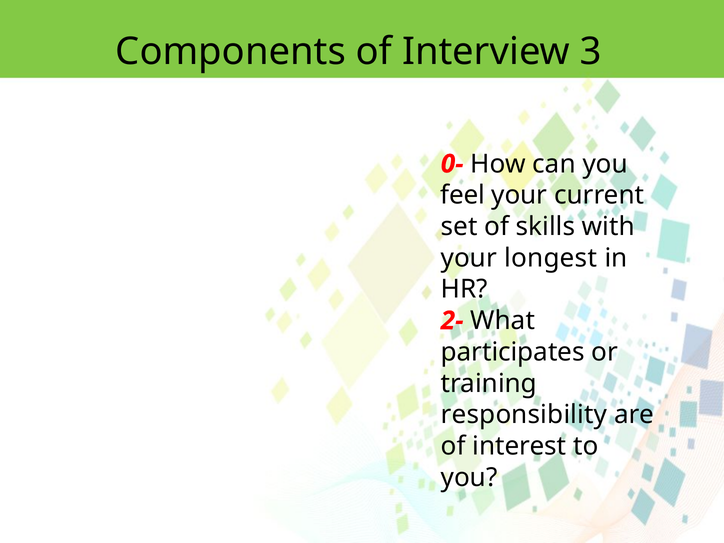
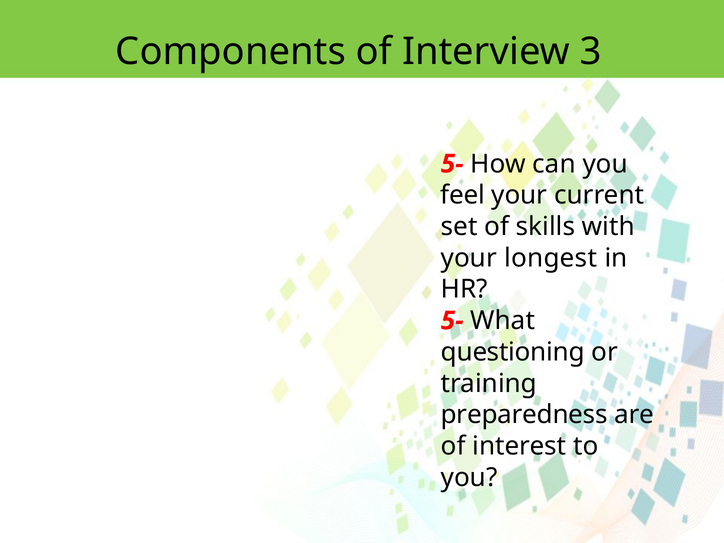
0- at (452, 164): 0- -> 5-
2- at (452, 321): 2- -> 5-
participates: participates -> questioning
responsibility: responsibility -> preparedness
